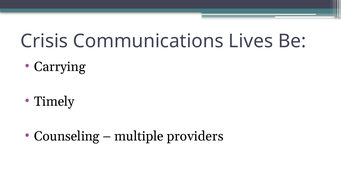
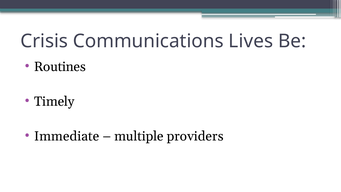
Carrying: Carrying -> Routines
Counseling: Counseling -> Immediate
